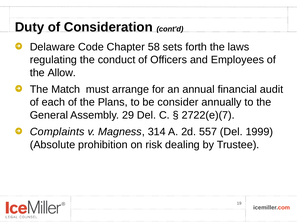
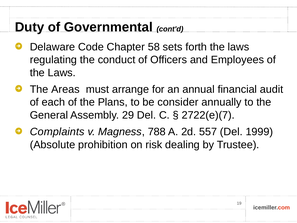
Consideration: Consideration -> Governmental
Allow at (62, 73): Allow -> Laws
Match: Match -> Areas
314: 314 -> 788
